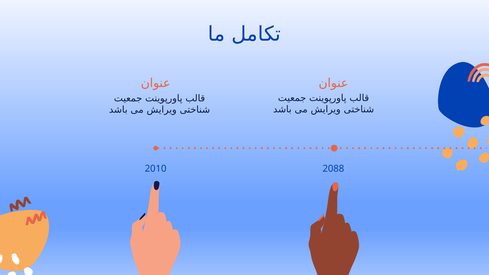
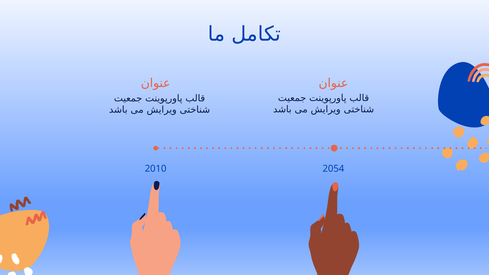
2088: 2088 -> 2054
